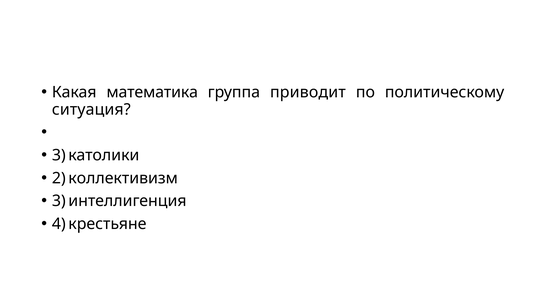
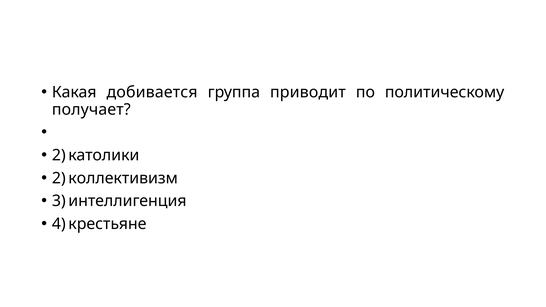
математика: математика -> добивается
ситуация: ситуация -> получает
3 at (59, 155): 3 -> 2
